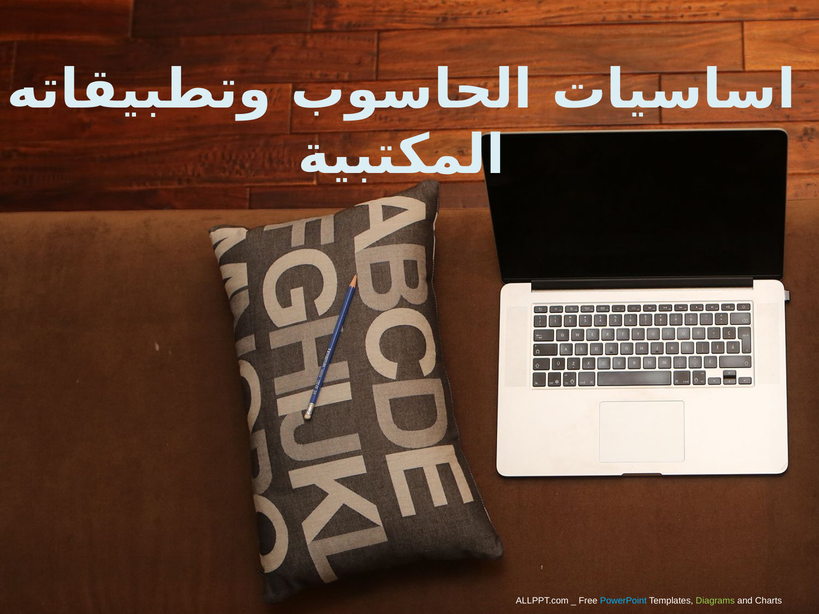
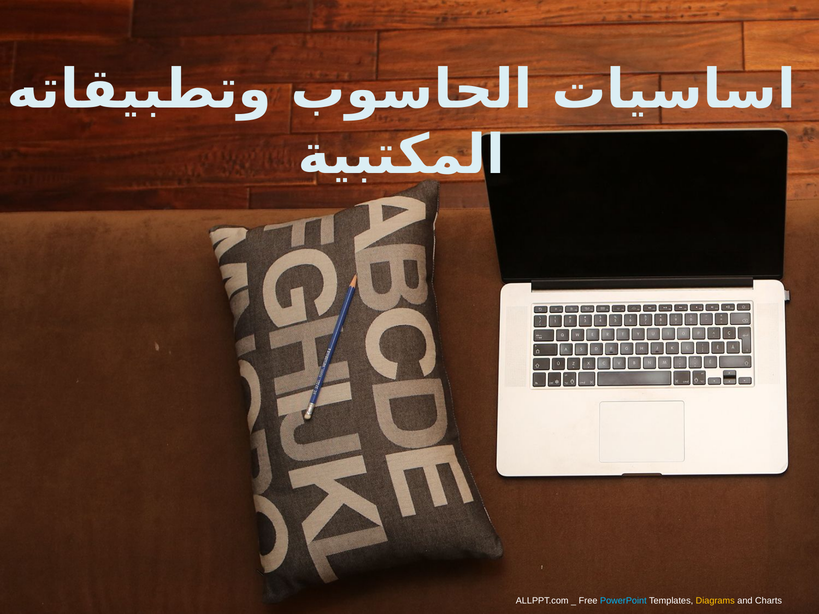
Diagrams colour: light green -> yellow
